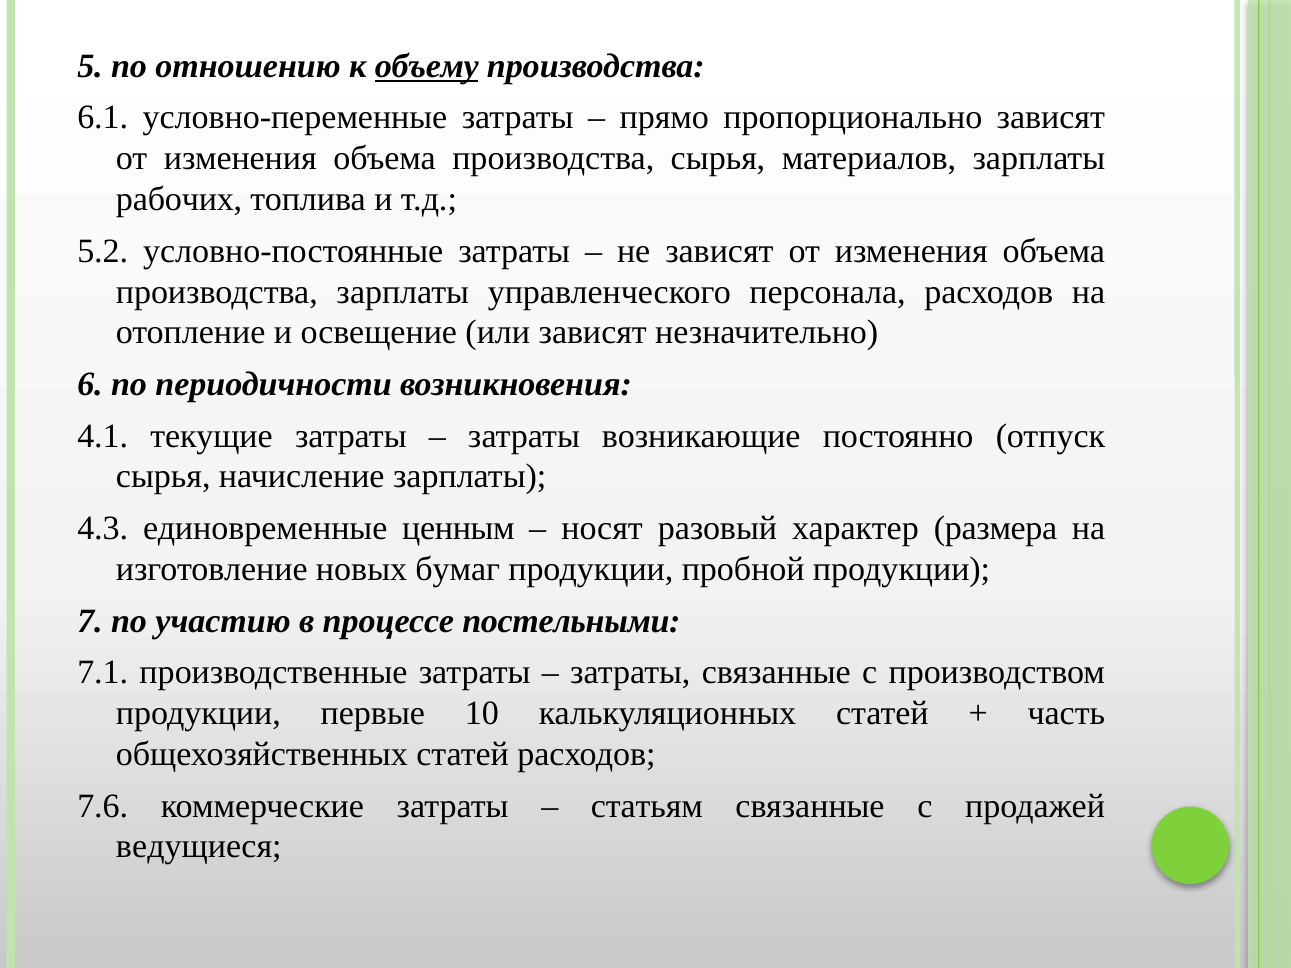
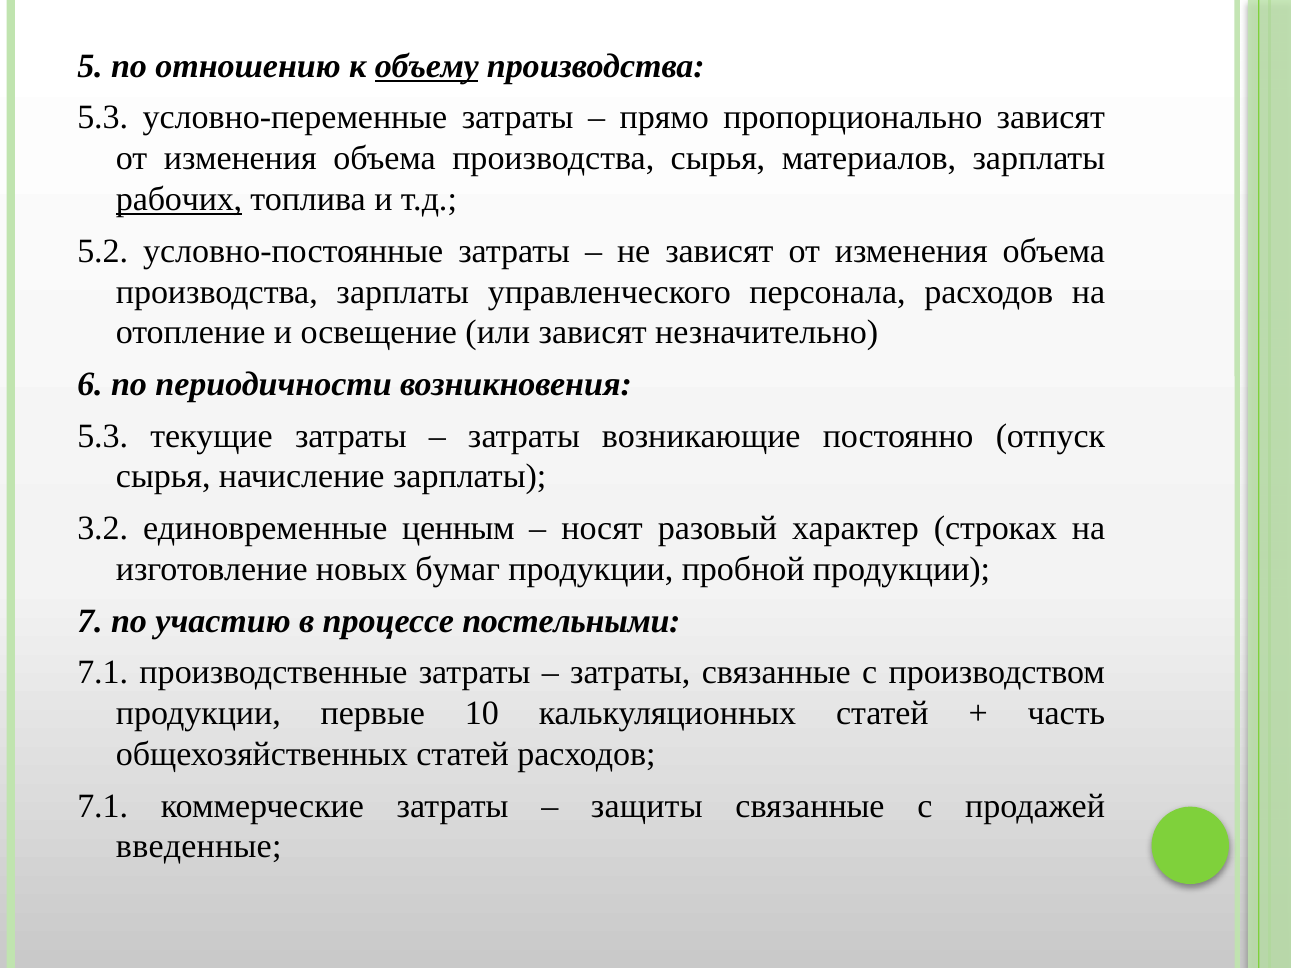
6.1 at (103, 118): 6.1 -> 5.3
рабочих underline: none -> present
4.1 at (103, 436): 4.1 -> 5.3
4.3: 4.3 -> 3.2
размера: размера -> строках
7.6 at (103, 806): 7.6 -> 7.1
статьям: статьям -> защиты
ведущиеся: ведущиеся -> введенные
